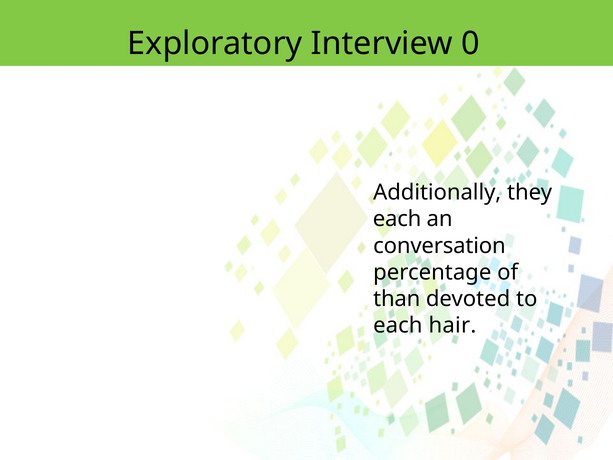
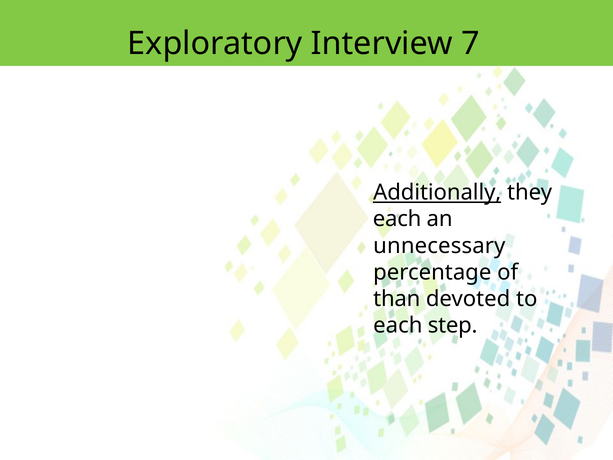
0: 0 -> 7
Additionally underline: none -> present
conversation: conversation -> unnecessary
hair: hair -> step
